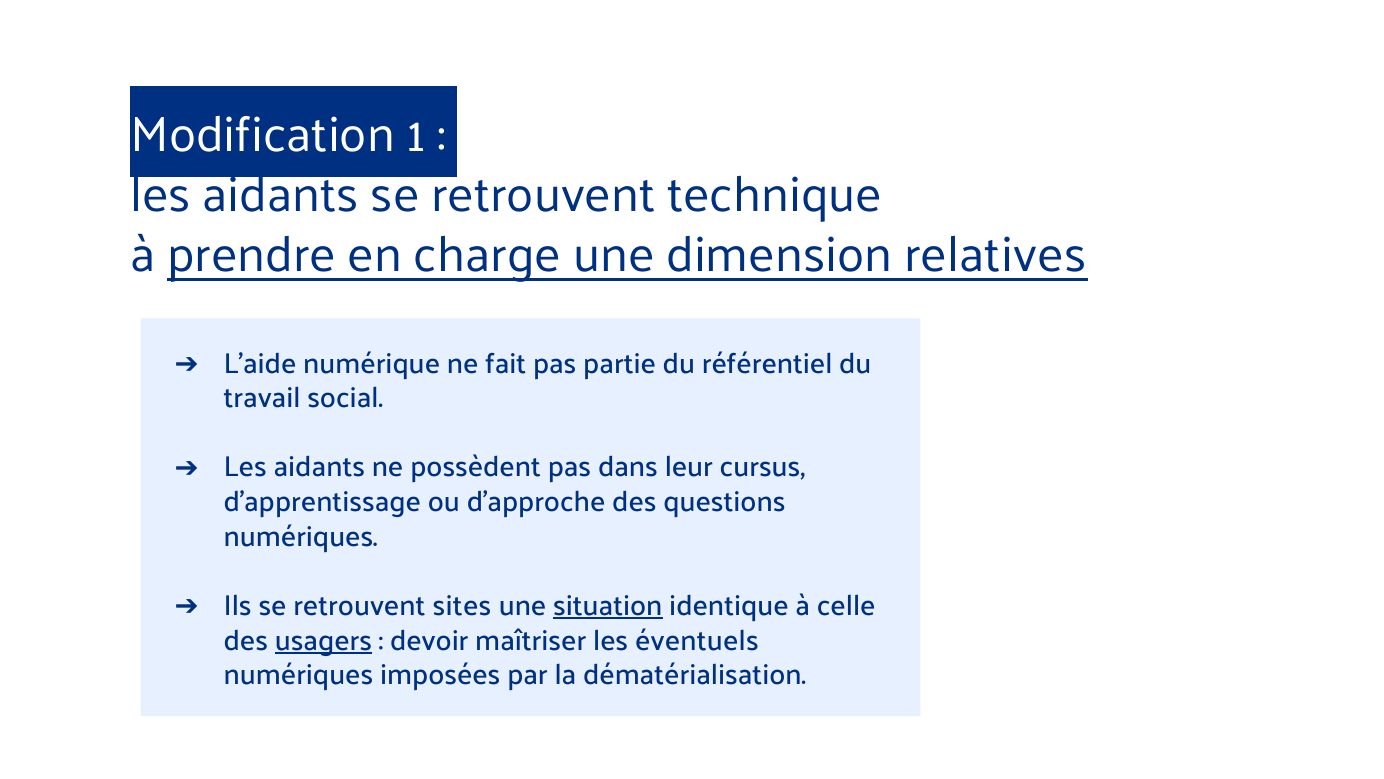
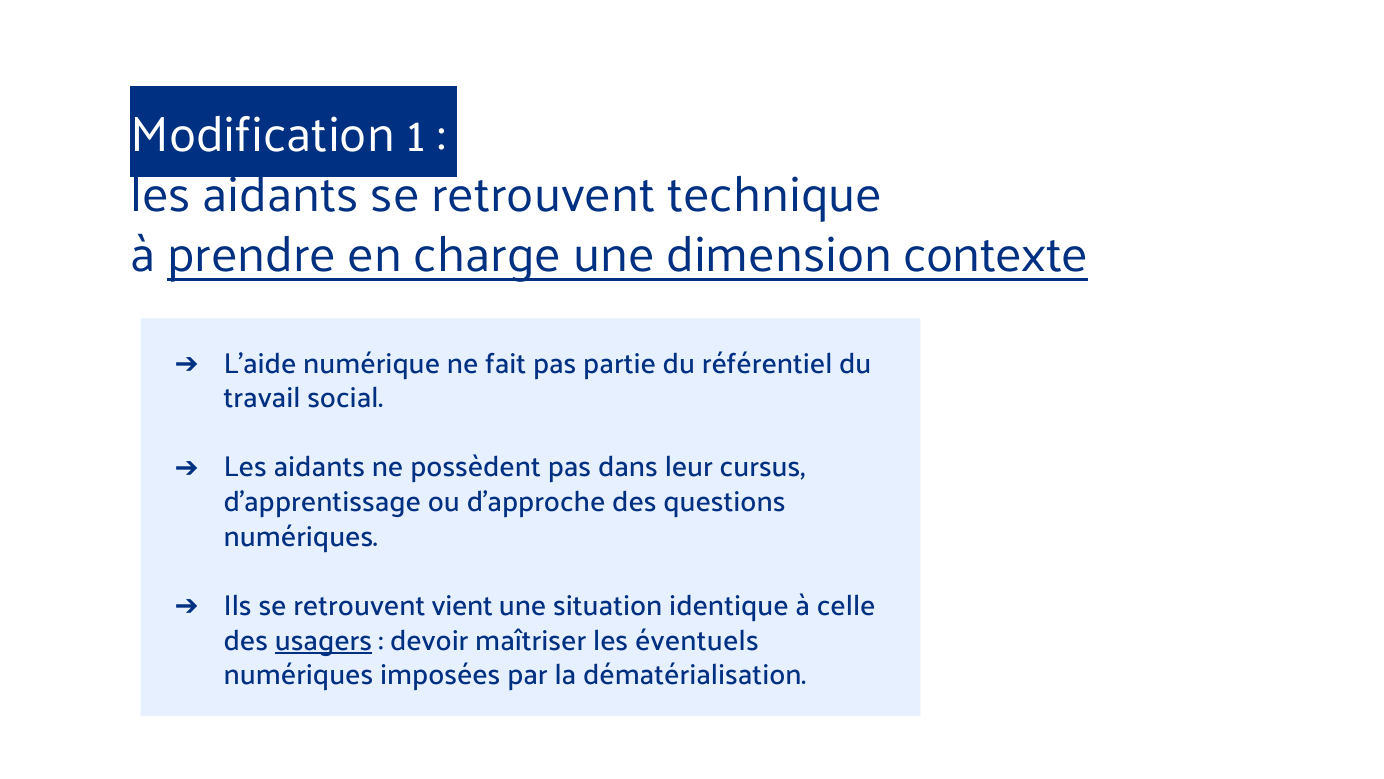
relatives: relatives -> contexte
sites: sites -> vient
situation underline: present -> none
